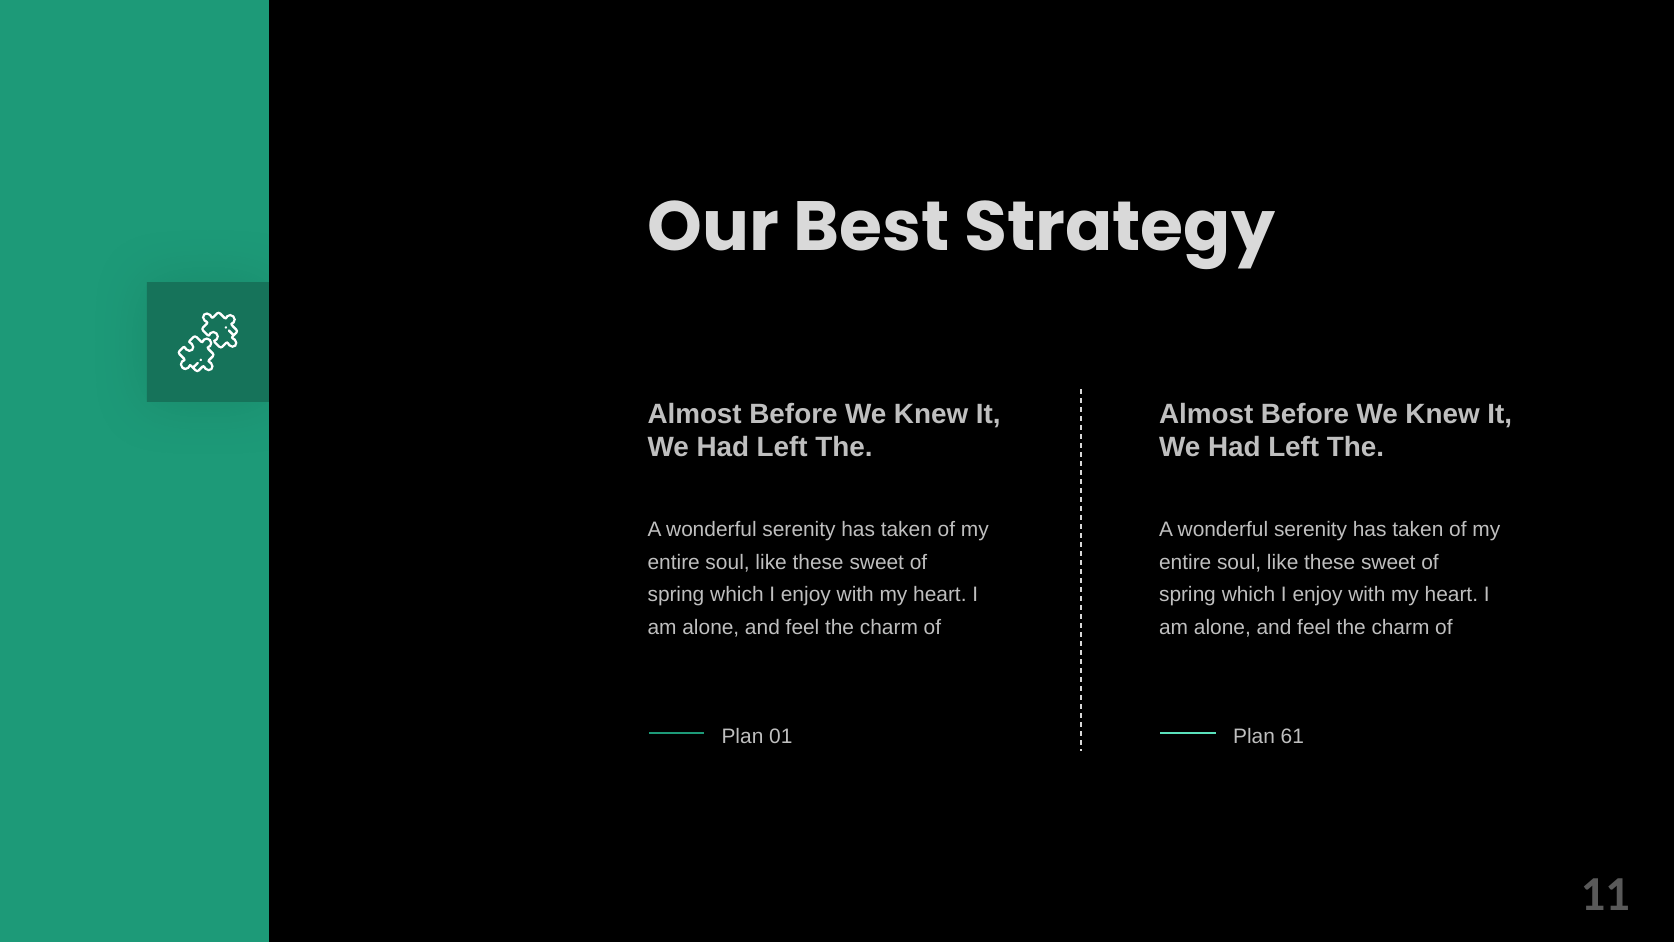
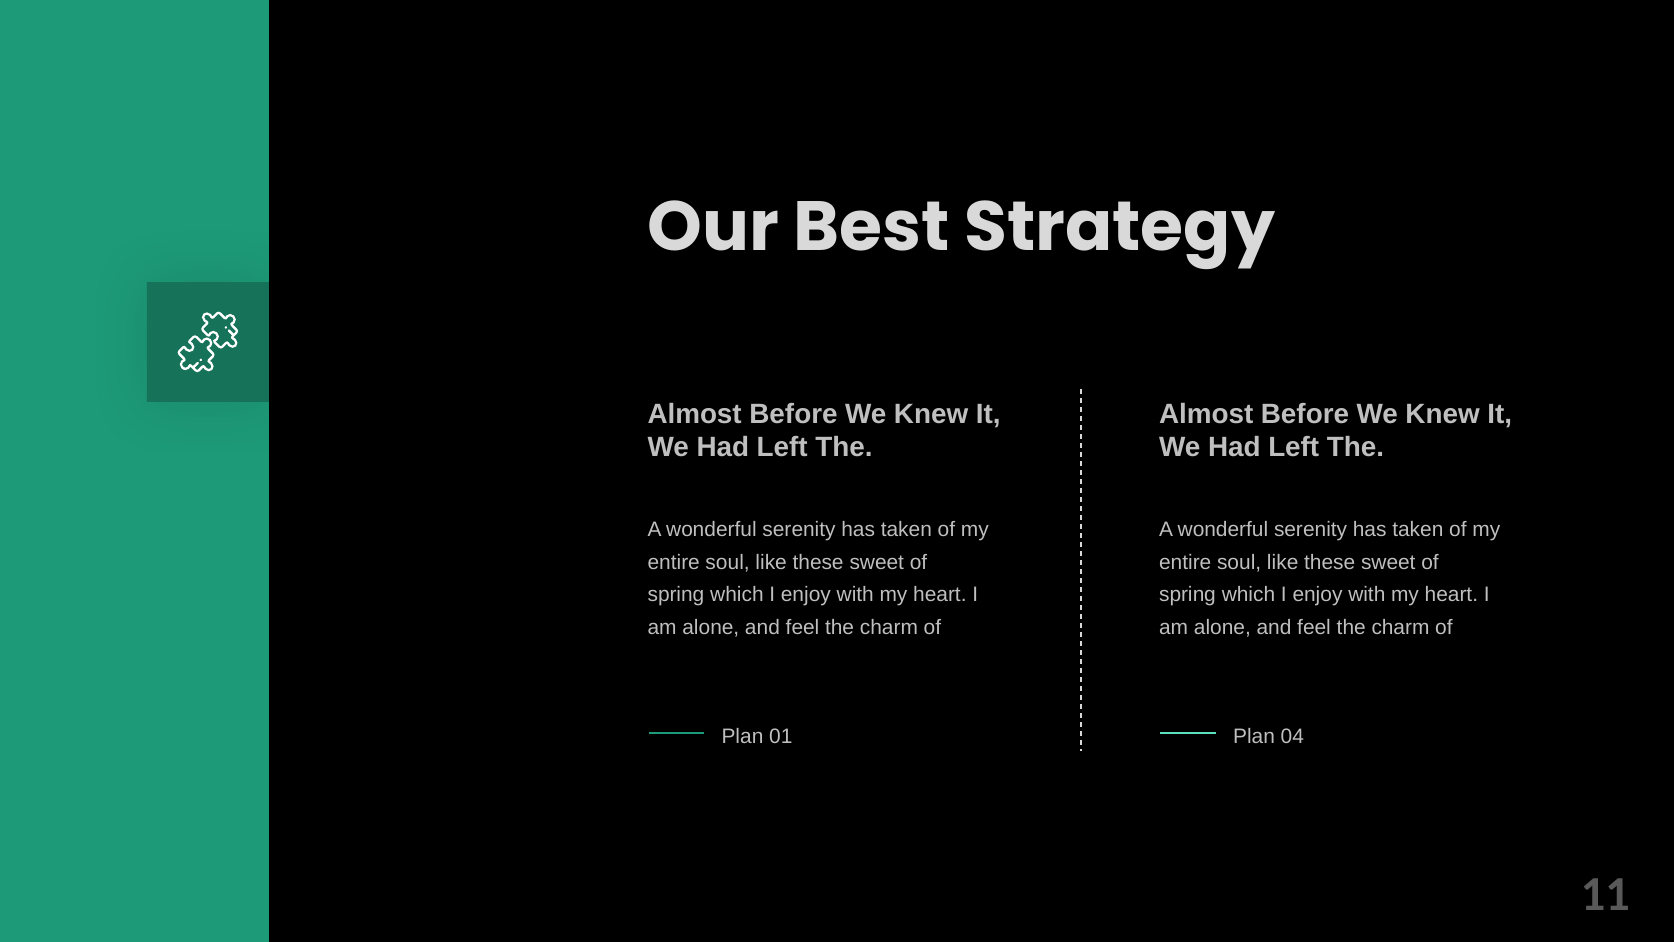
61: 61 -> 04
